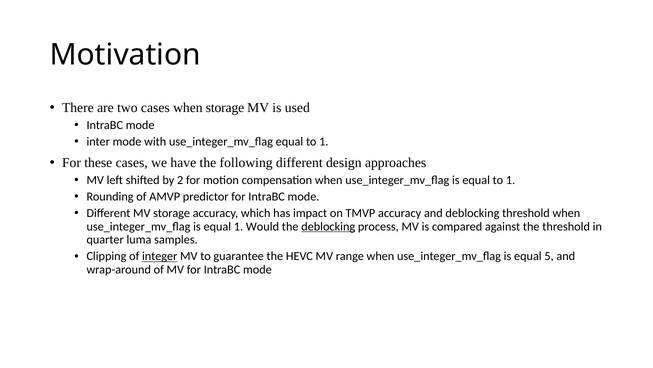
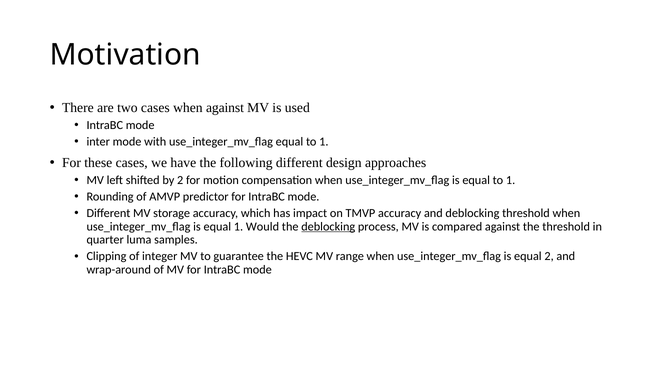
when storage: storage -> against
integer underline: present -> none
equal 5: 5 -> 2
